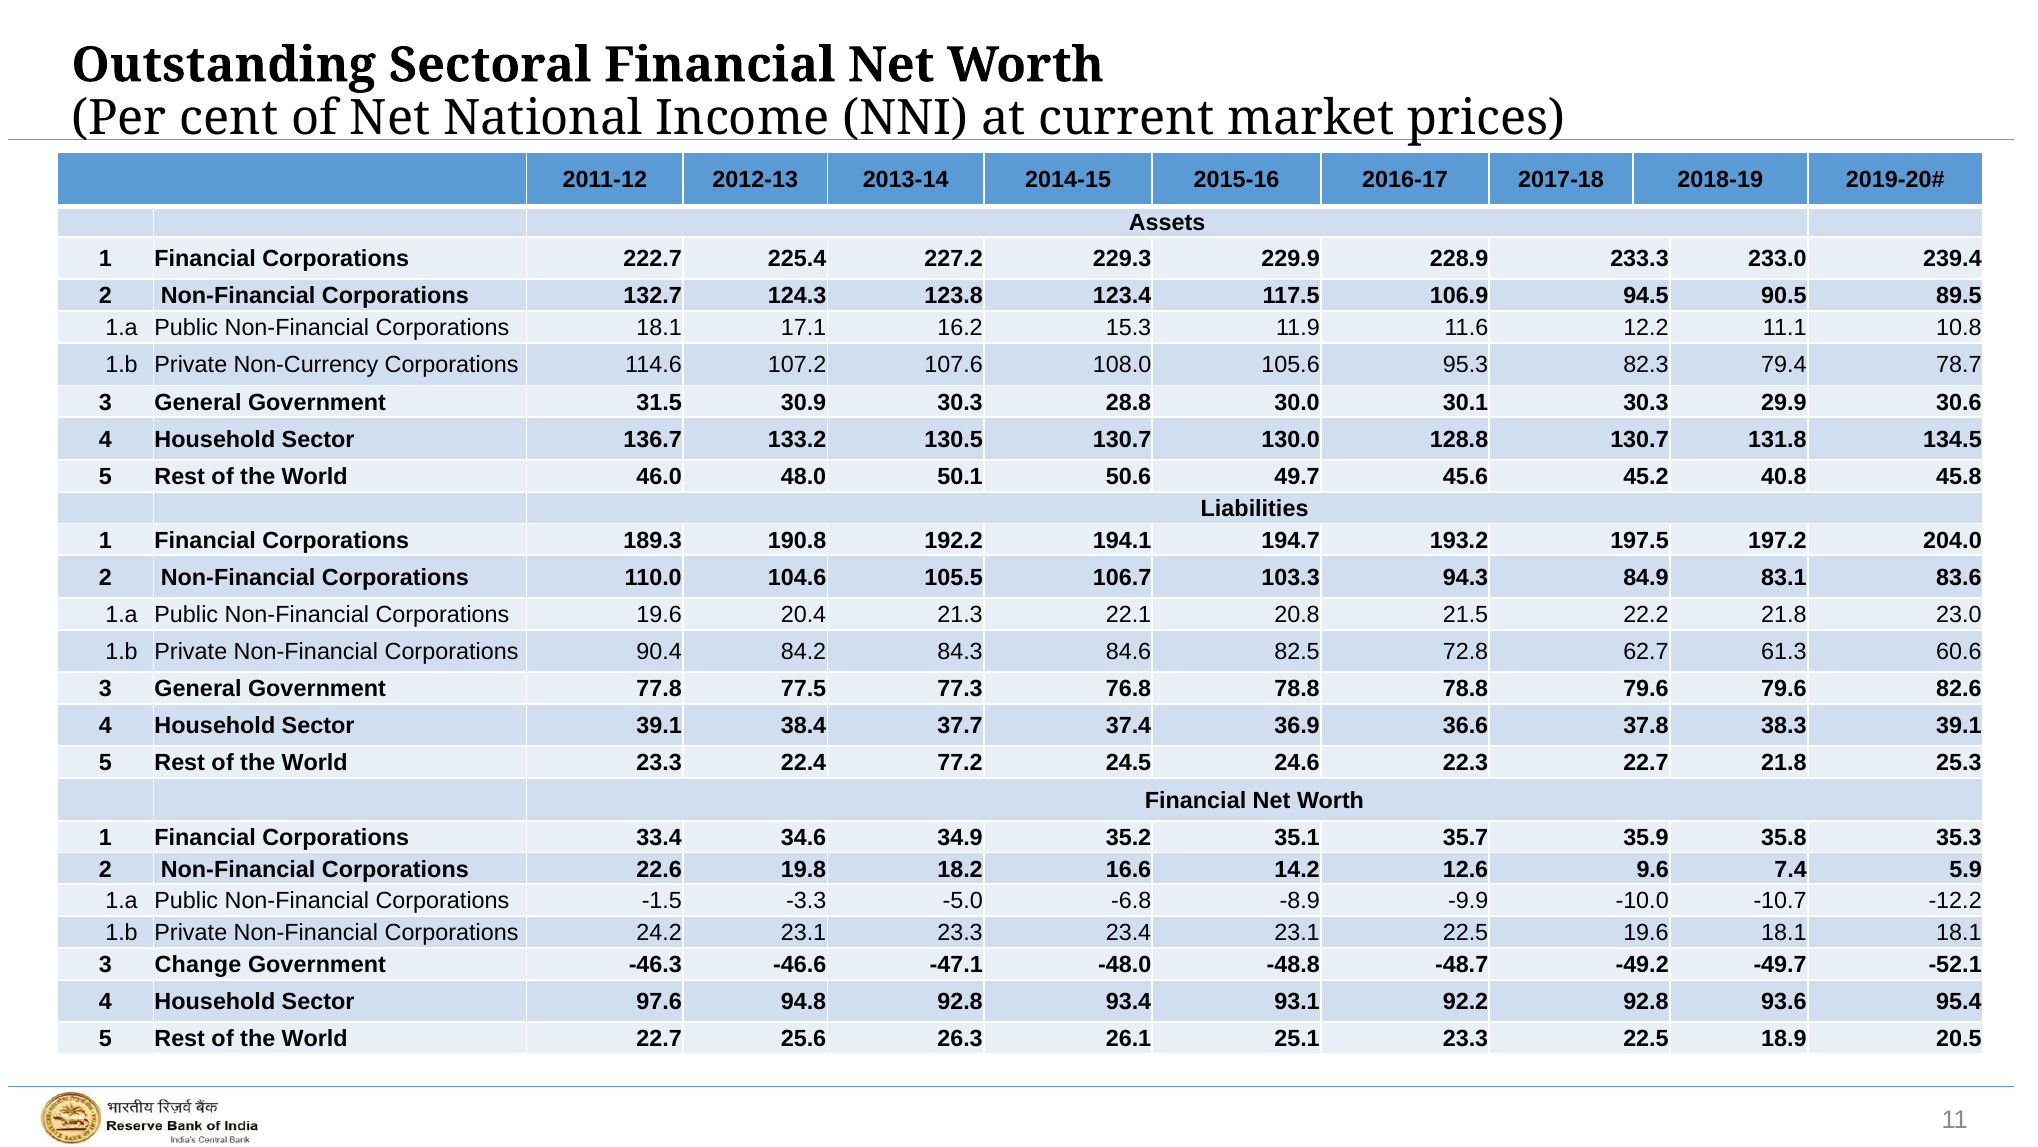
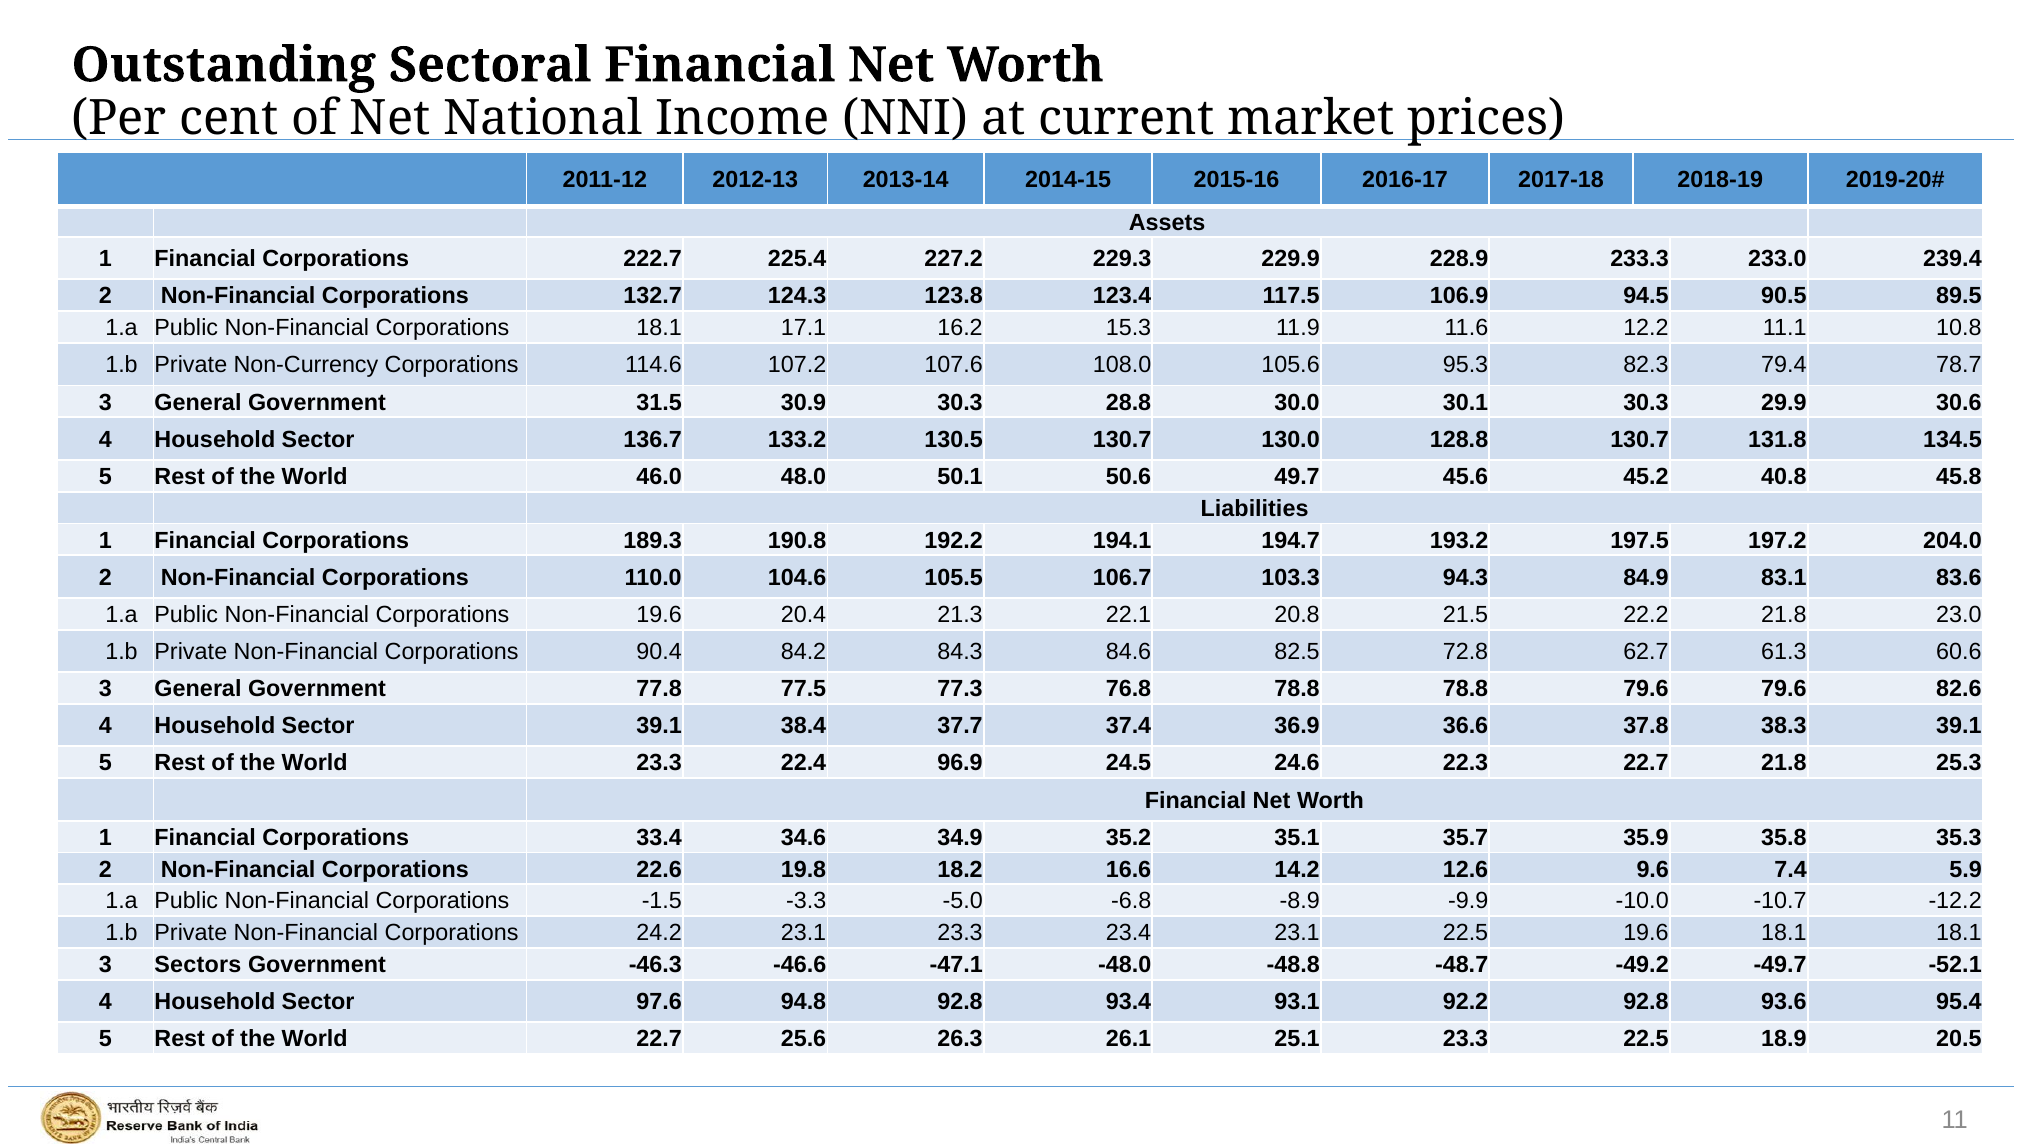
77.2: 77.2 -> 96.9
Change: Change -> Sectors
